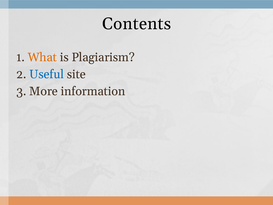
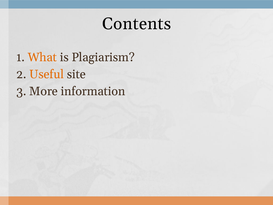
Useful colour: blue -> orange
